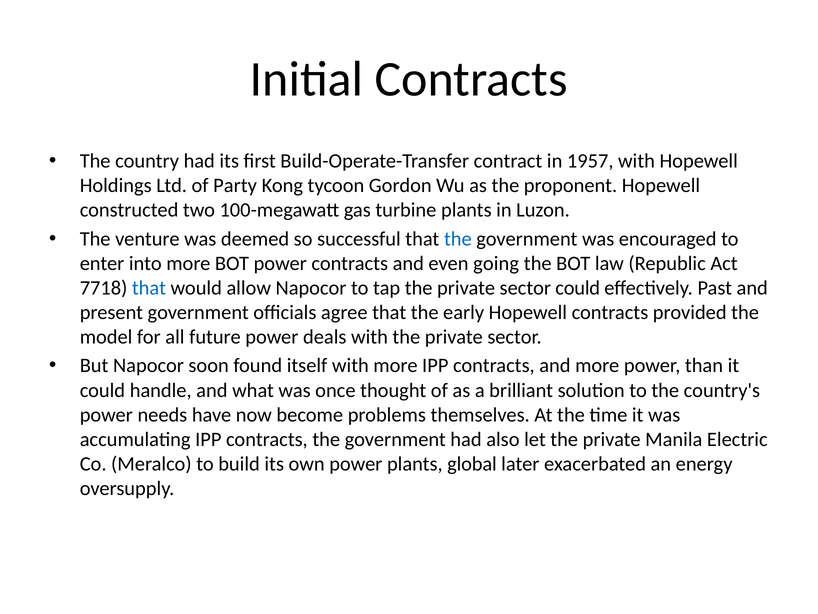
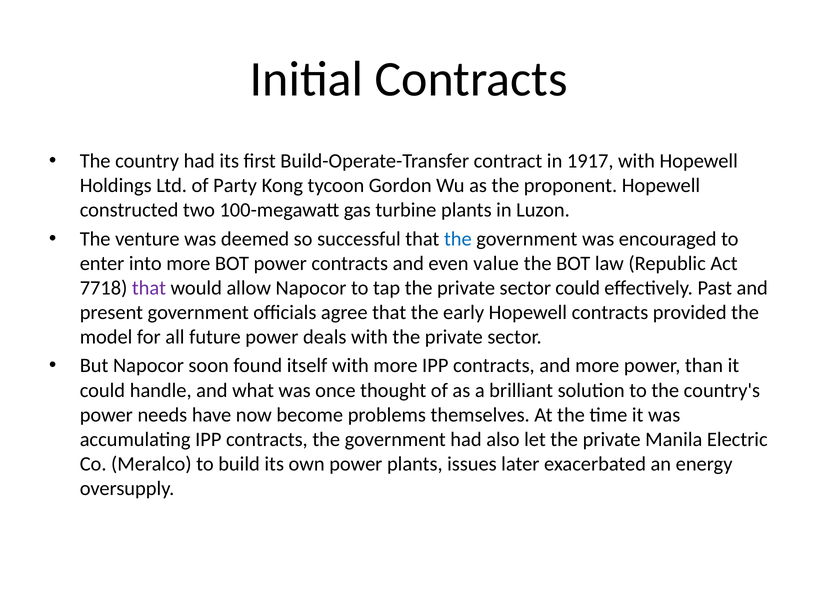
1957: 1957 -> 1917
going: going -> value
that at (149, 288) colour: blue -> purple
global: global -> issues
